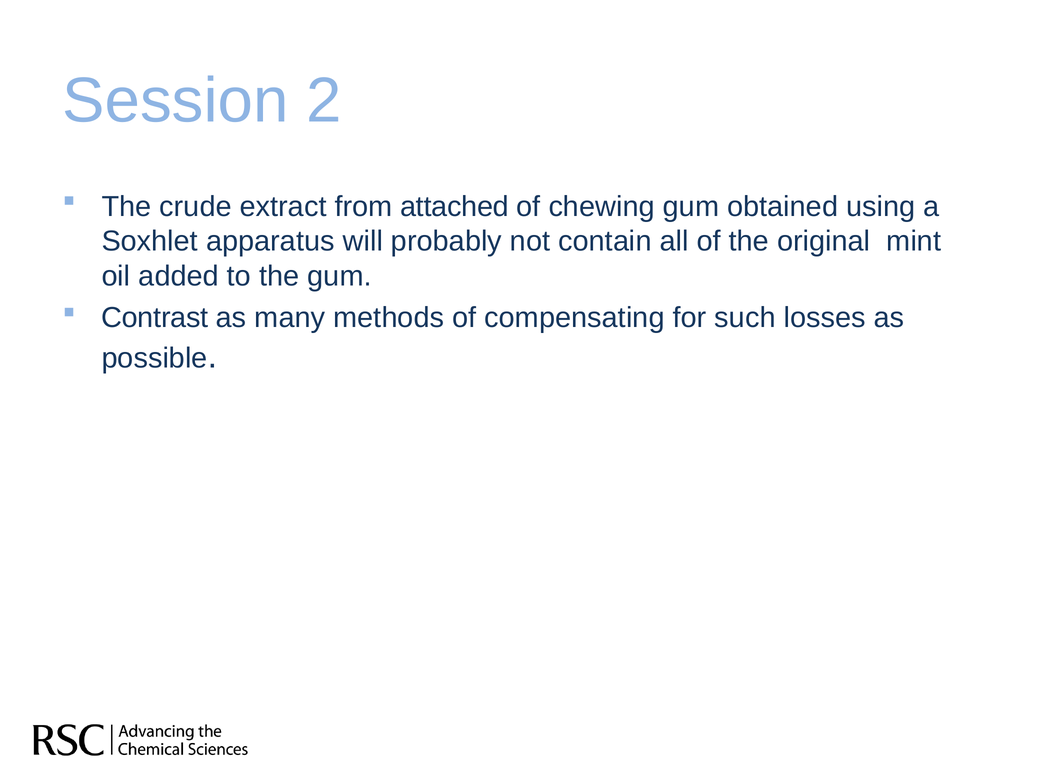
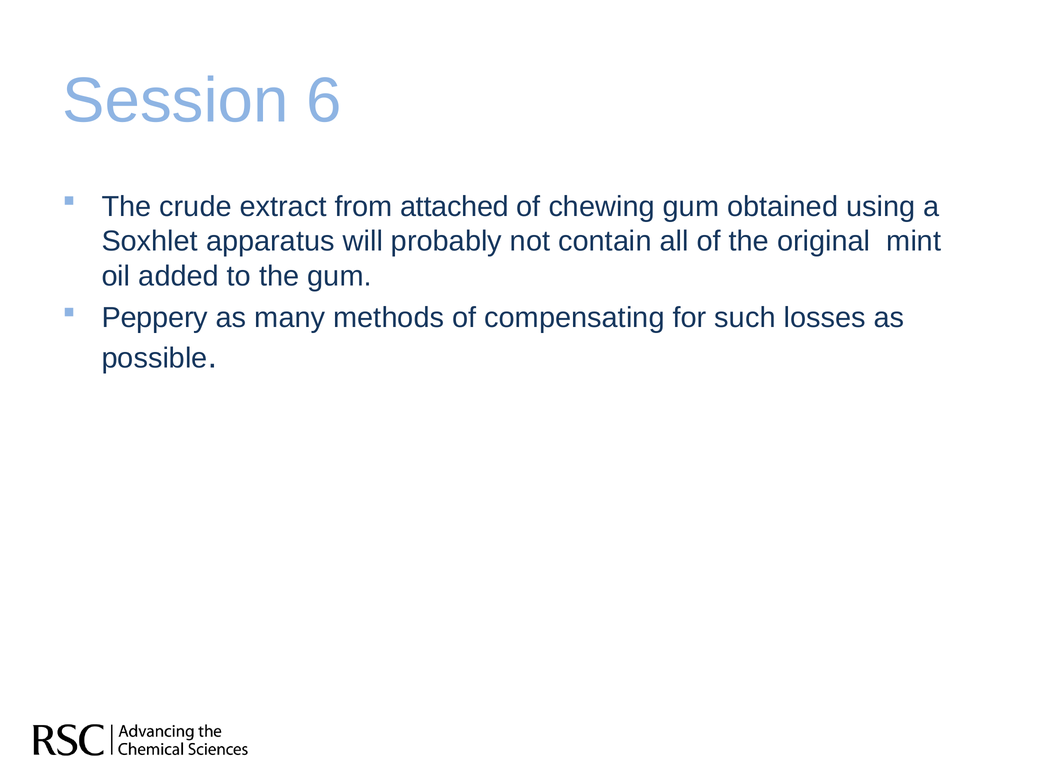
2: 2 -> 6
Contrast: Contrast -> Peppery
